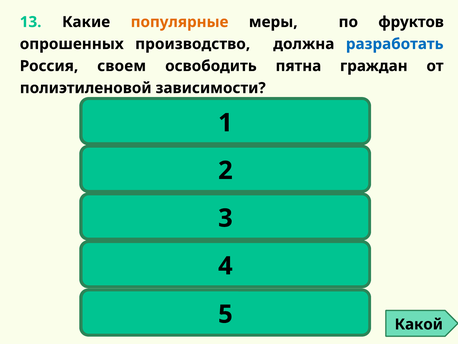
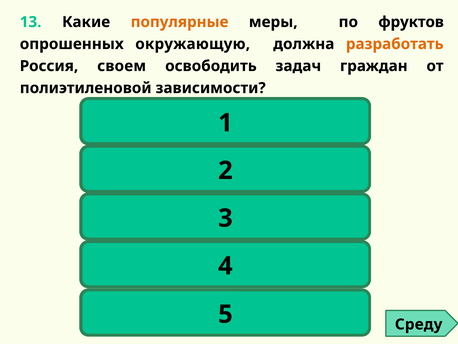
опрошенных производство: производство -> окружающую
разработать colour: blue -> orange
пятна: пятна -> задач
Какой: Какой -> Среду
